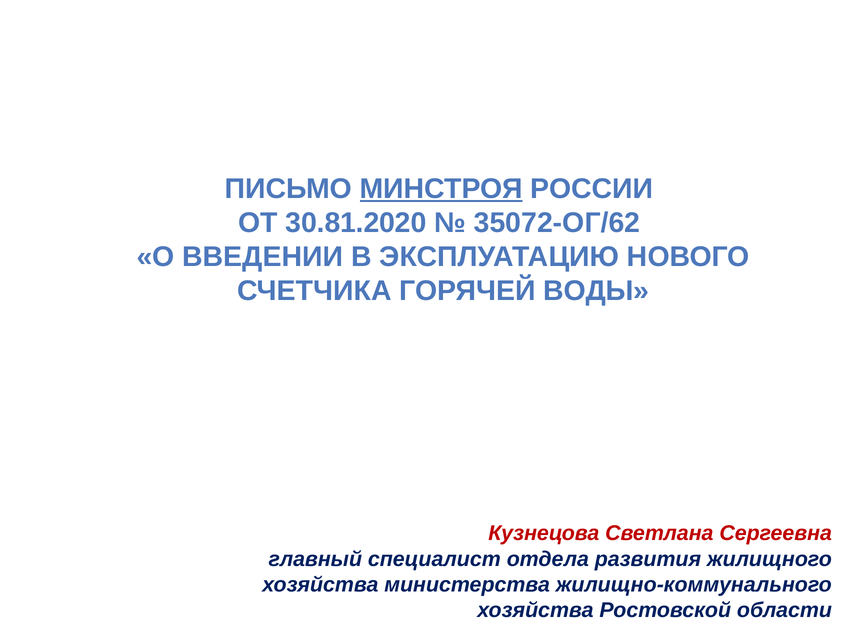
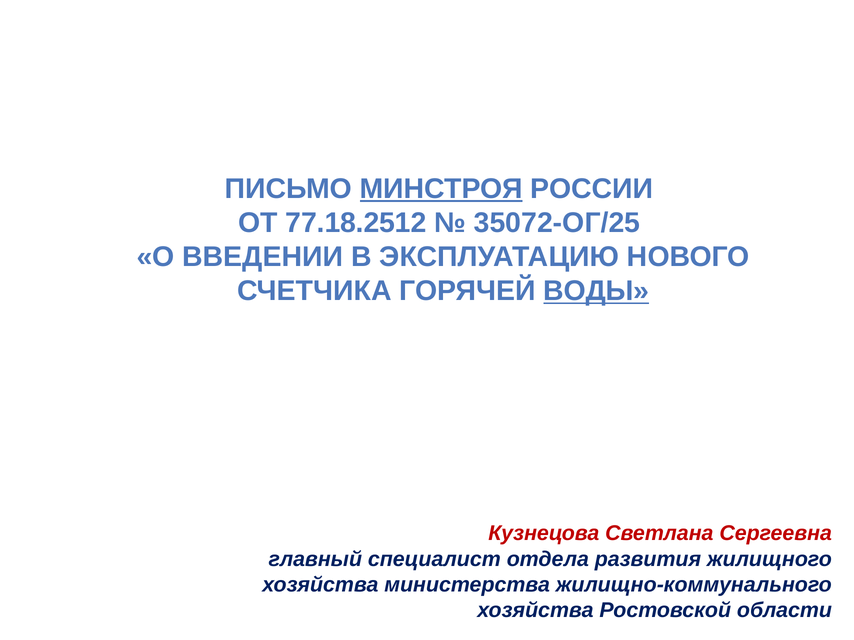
30.81.2020: 30.81.2020 -> 77.18.2512
35072-ОГ/62: 35072-ОГ/62 -> 35072-ОГ/25
ВОДЫ underline: none -> present
